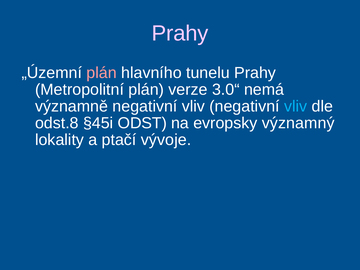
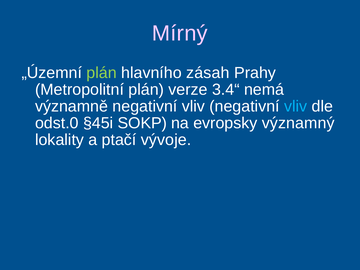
Prahy at (180, 33): Prahy -> Mírný
plán at (102, 73) colour: pink -> light green
tunelu: tunelu -> zásah
3.0“: 3.0“ -> 3.4“
odst.8: odst.8 -> odst.0
ODST: ODST -> SOKP
